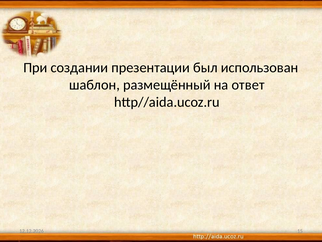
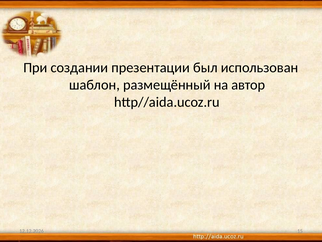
ответ: ответ -> автор
